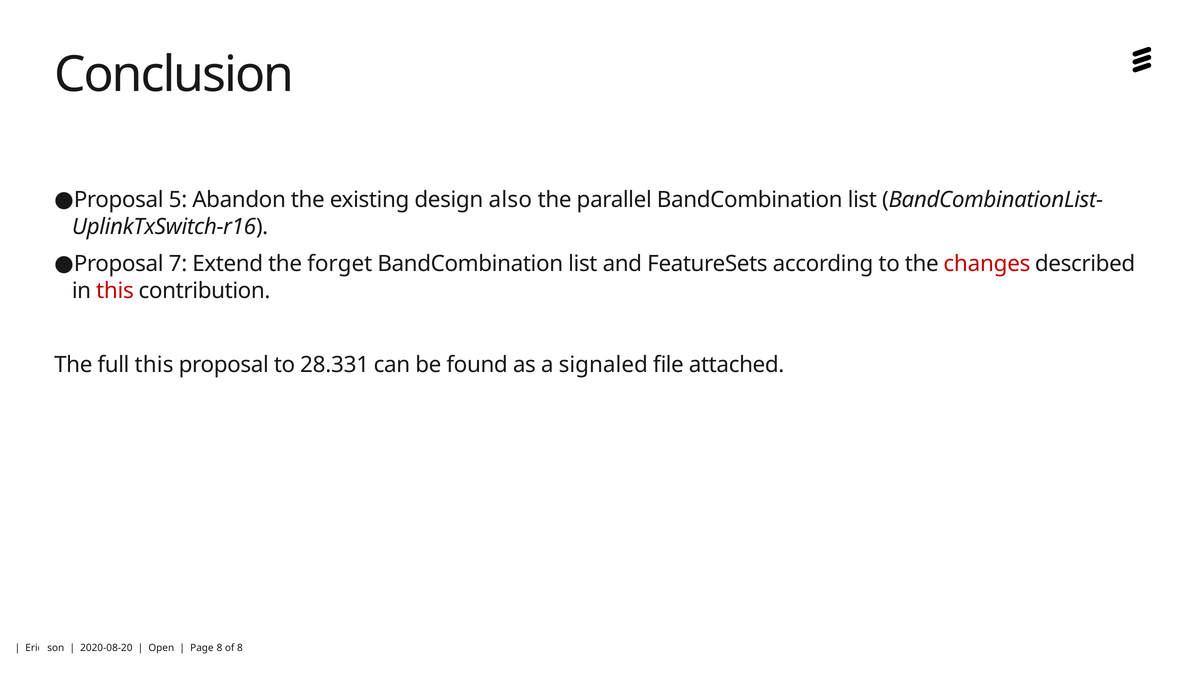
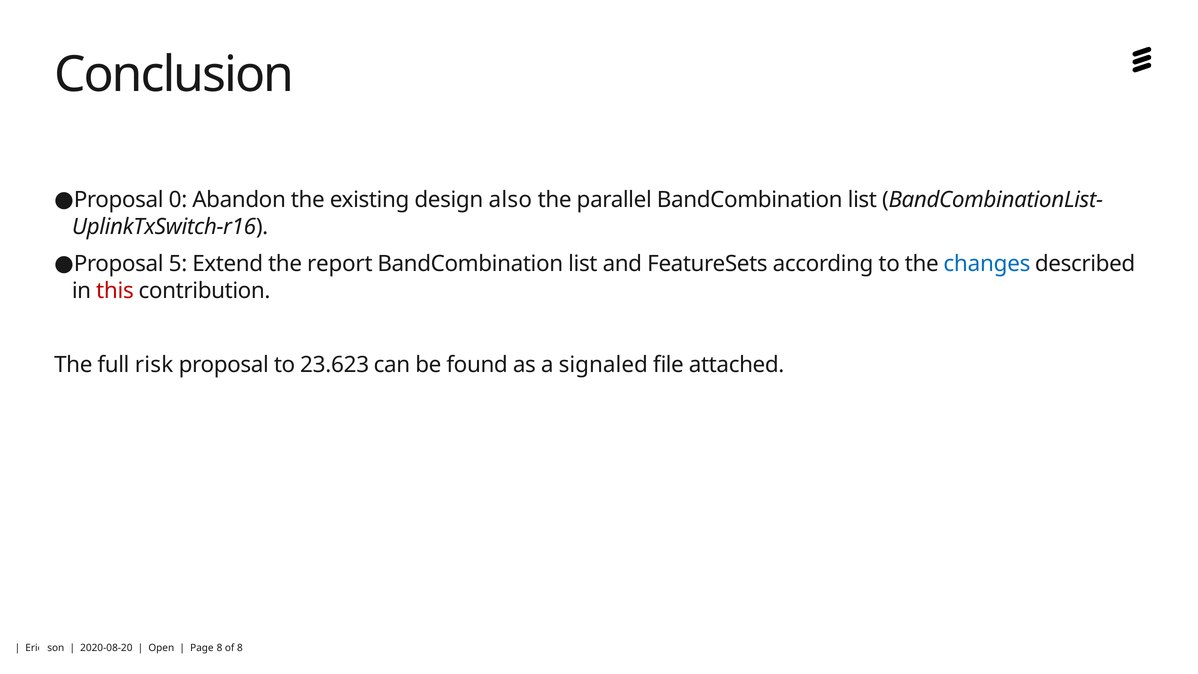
5: 5 -> 0
7: 7 -> 5
forget: forget -> report
changes colour: red -> blue
full this: this -> risk
28.331: 28.331 -> 23.623
